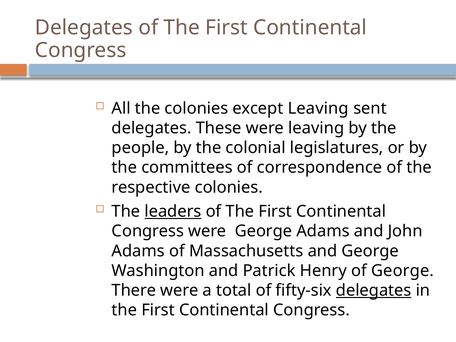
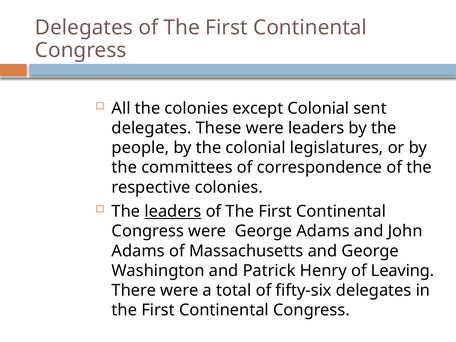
except Leaving: Leaving -> Colonial
were leaving: leaving -> leaders
of George: George -> Leaving
delegates at (374, 290) underline: present -> none
